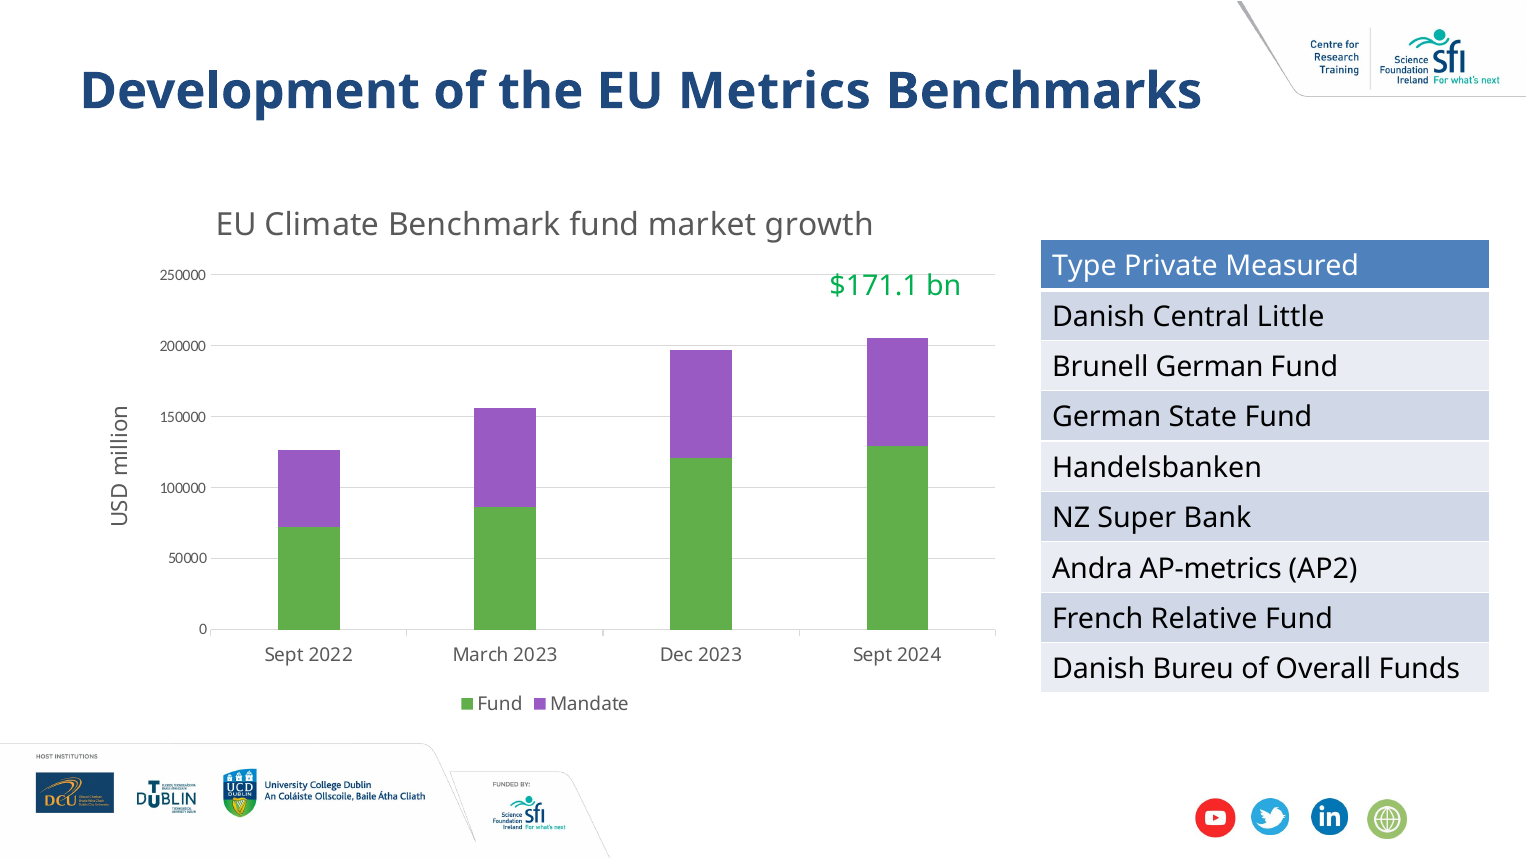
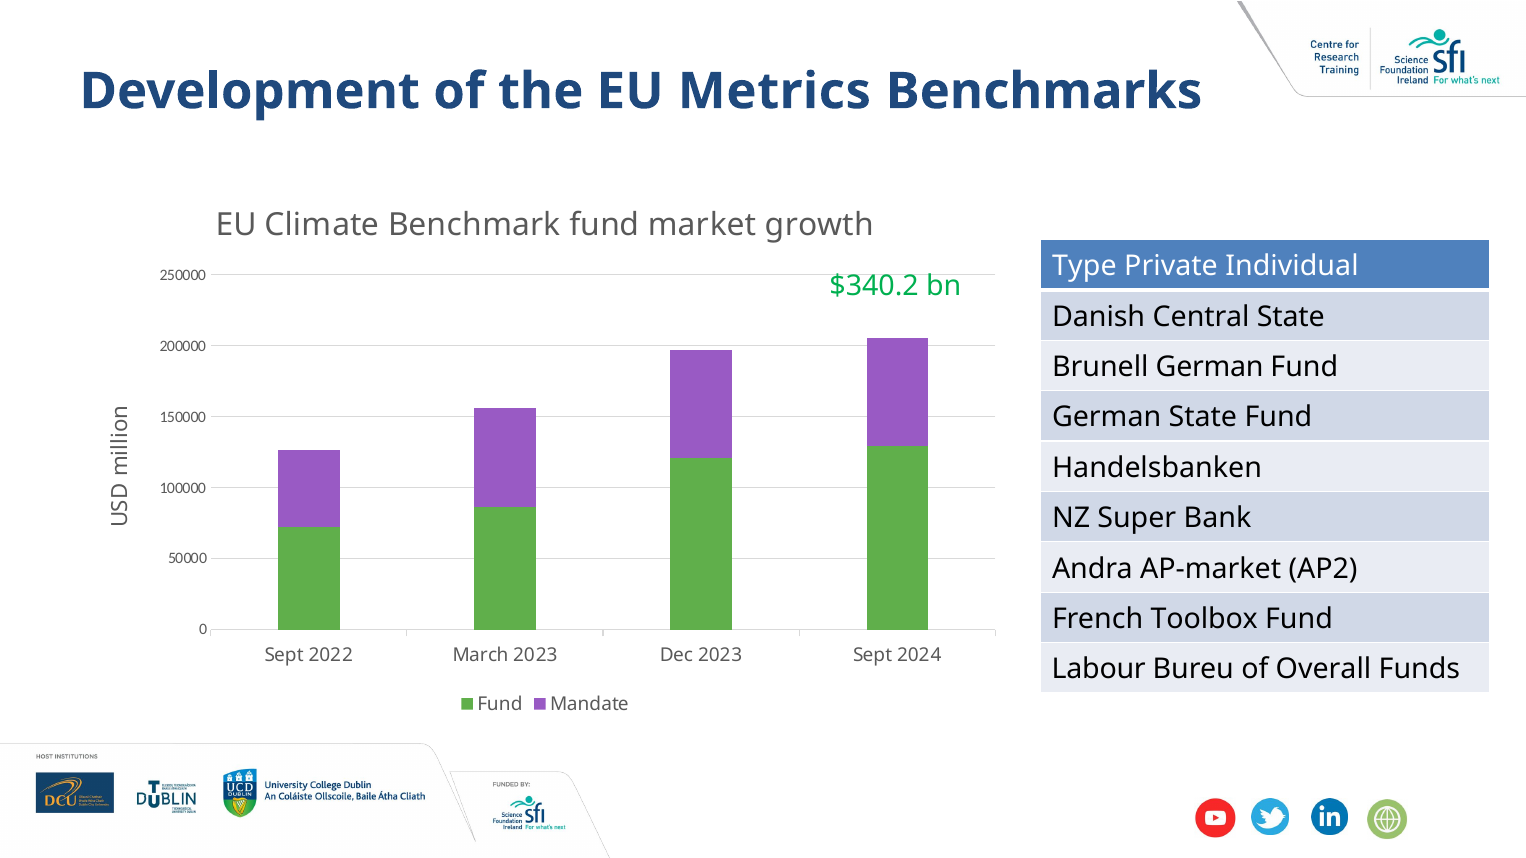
Measured: Measured -> Individual
$171.1: $171.1 -> $340.2
Central Little: Little -> State
AP-metrics: AP-metrics -> AP-market
Relative: Relative -> Toolbox
Danish at (1099, 670): Danish -> Labour
